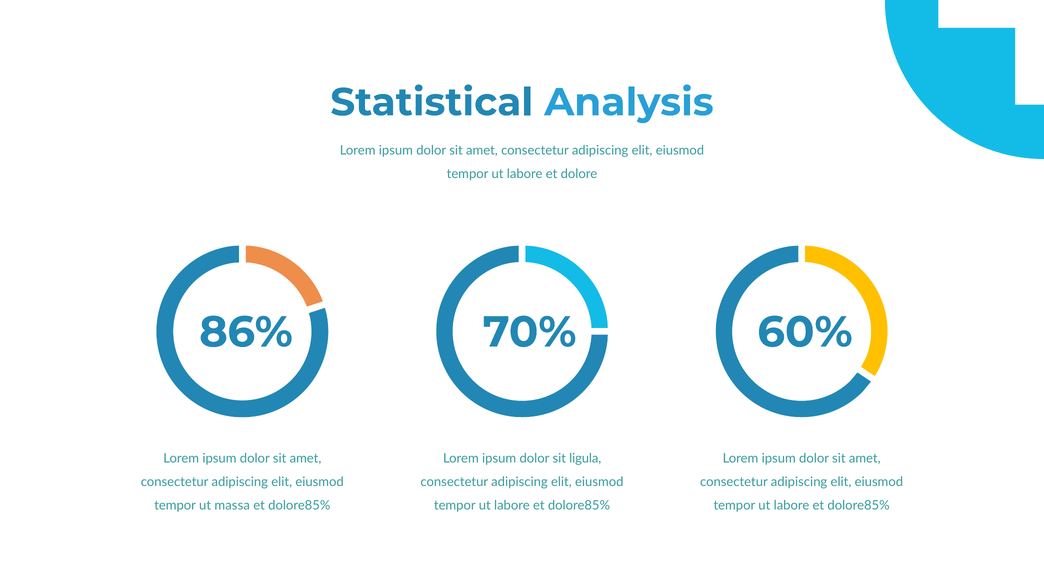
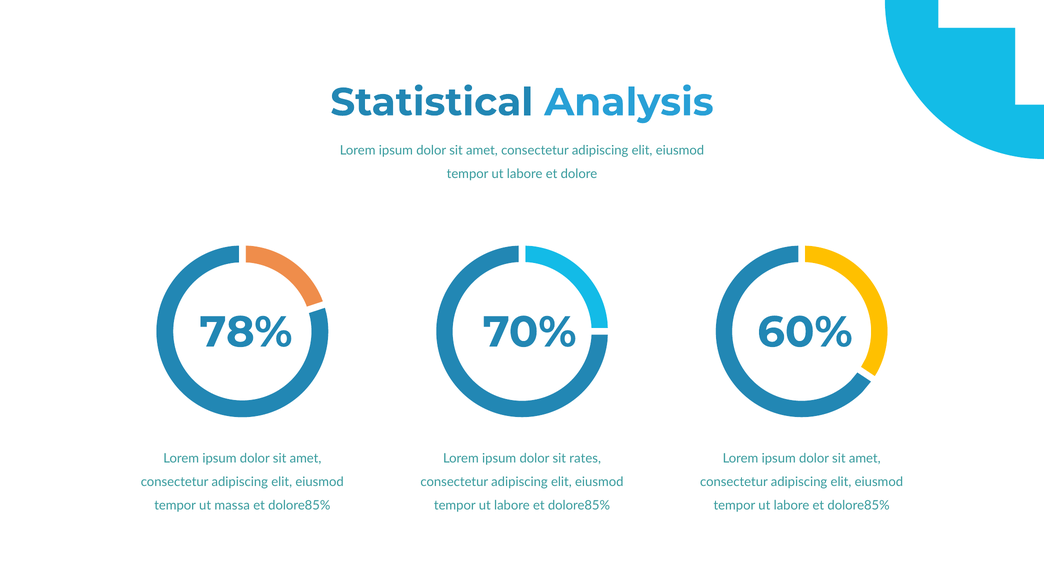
86%: 86% -> 78%
ligula: ligula -> rates
